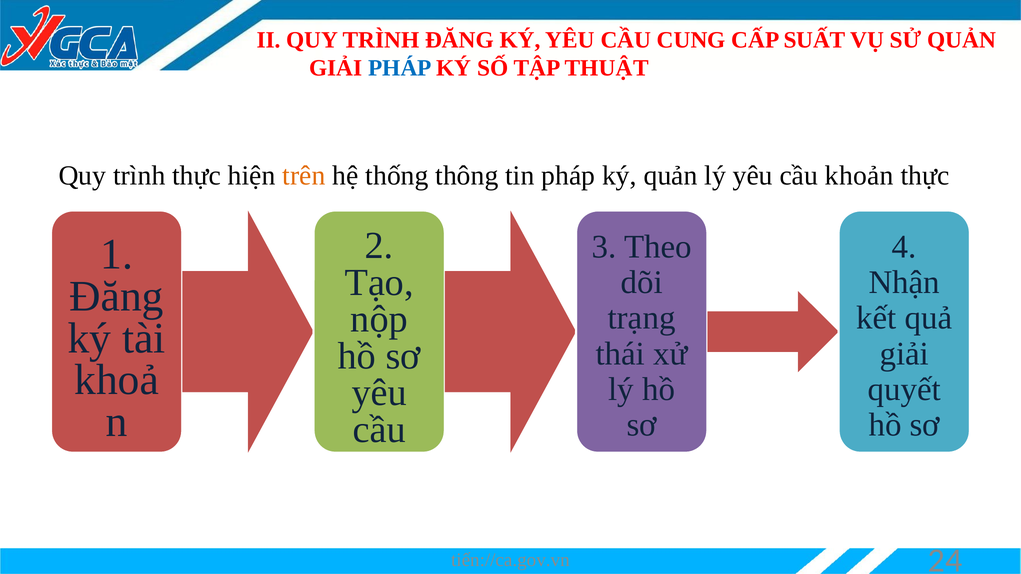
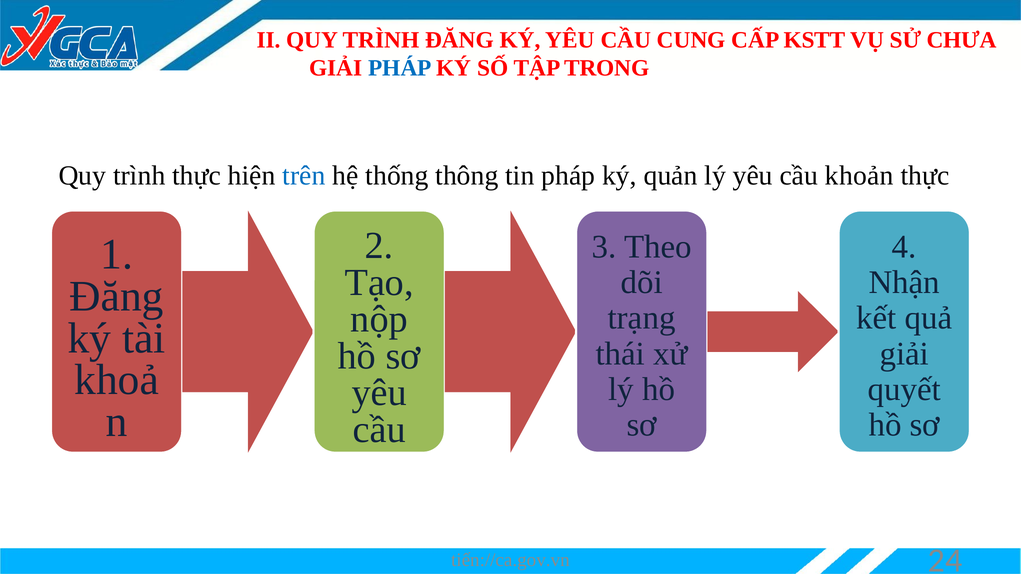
SUẤT: SUẤT -> KSTT
SỬ QUẢN: QUẢN -> CHƯA
THUẬT: THUẬT -> TRONG
trên colour: orange -> blue
